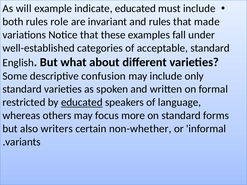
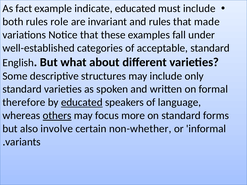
will: will -> fact
confusion: confusion -> structures
restricted: restricted -> therefore
others underline: none -> present
writers: writers -> involve
